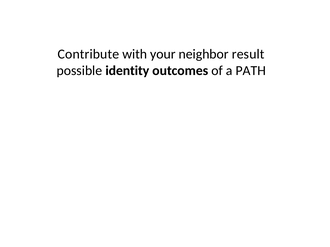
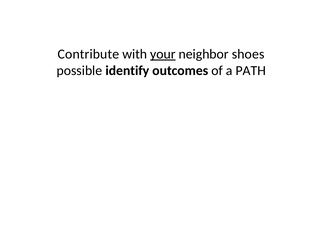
your underline: none -> present
result: result -> shoes
identity: identity -> identify
